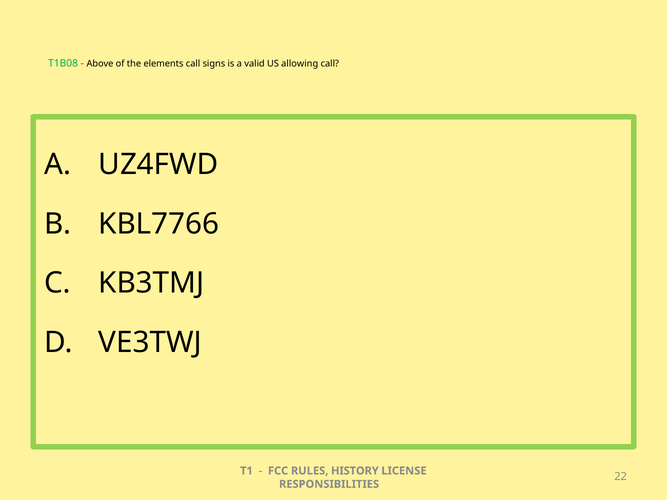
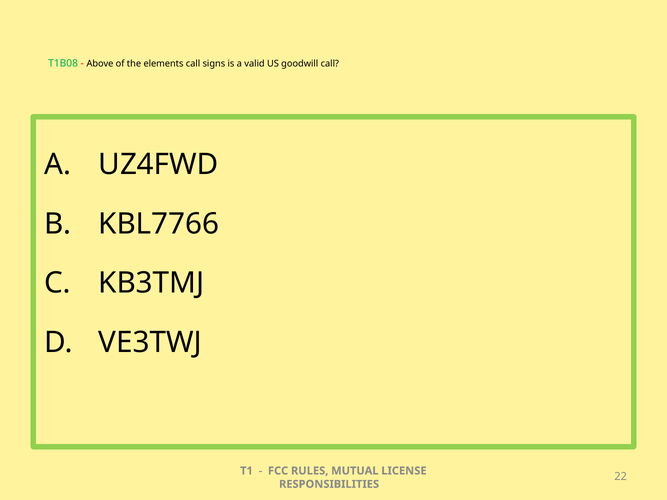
allowing: allowing -> goodwill
HISTORY: HISTORY -> MUTUAL
